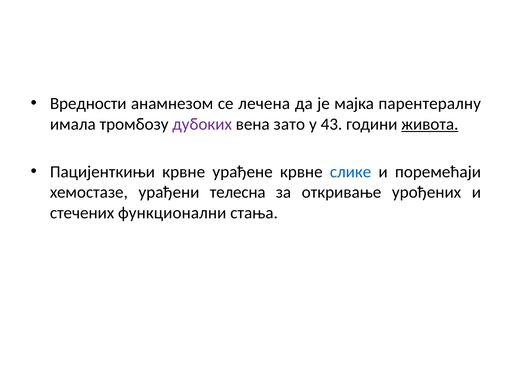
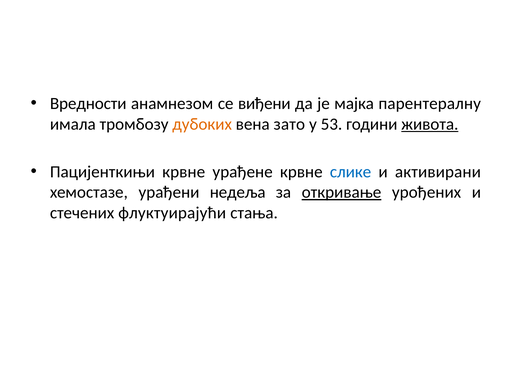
лечена: лечена -> виђени
дубоких colour: purple -> orange
43: 43 -> 53
поремећаји: поремећаји -> активирани
телесна: телесна -> недеља
откривање underline: none -> present
функционални: функционални -> флуктуирајући
